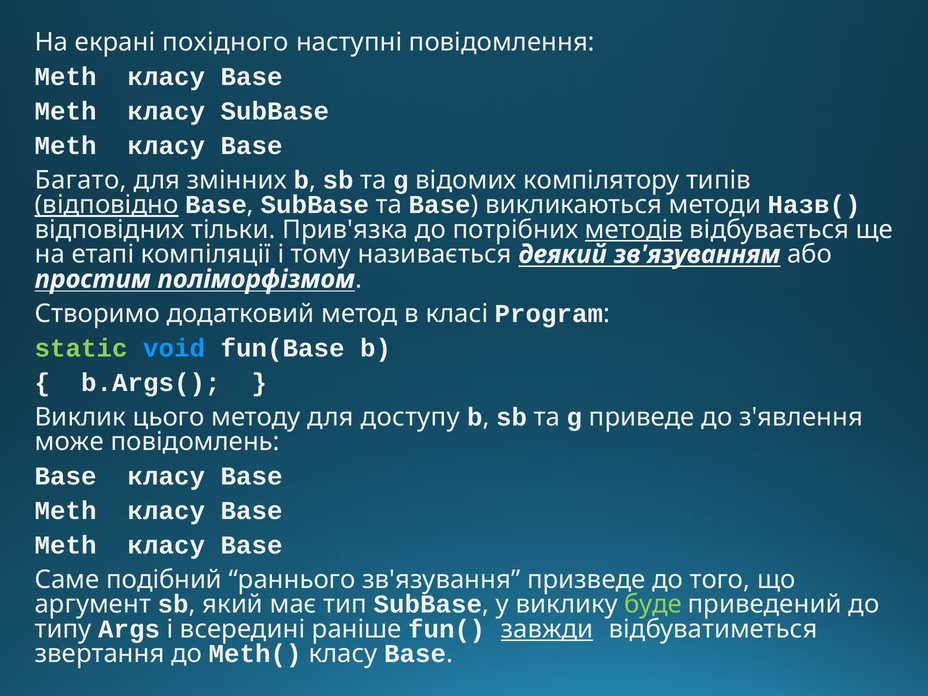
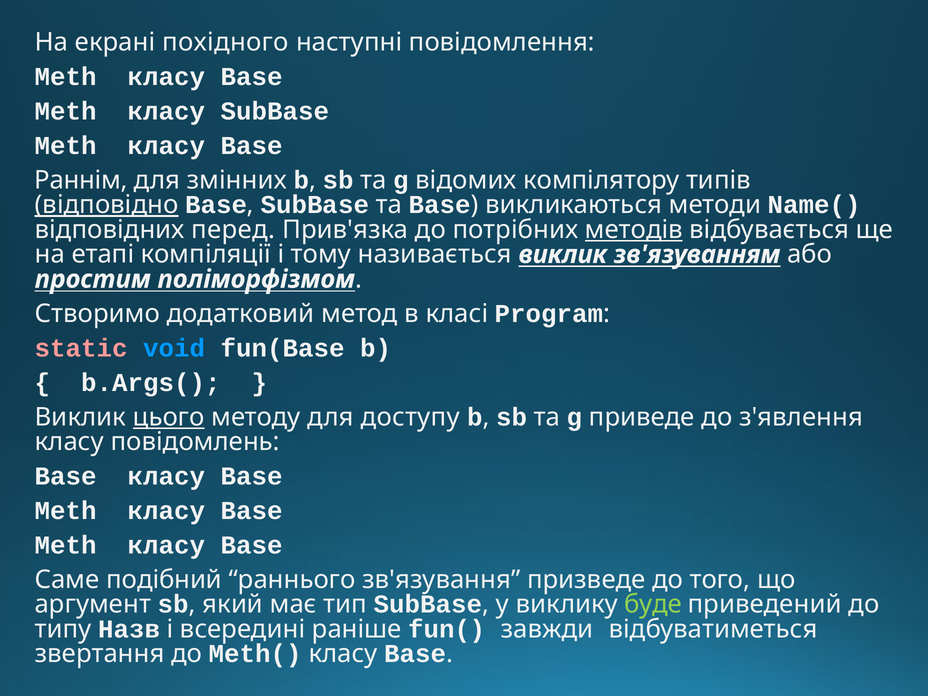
Багато: Багато -> Раннім
Назв(: Назв( -> Name(
тільки: тільки -> перед
називається деякий: деякий -> виклик
static colour: light green -> pink
цього underline: none -> present
може at (69, 442): може -> класу
Args: Args -> Назв
завжди underline: present -> none
